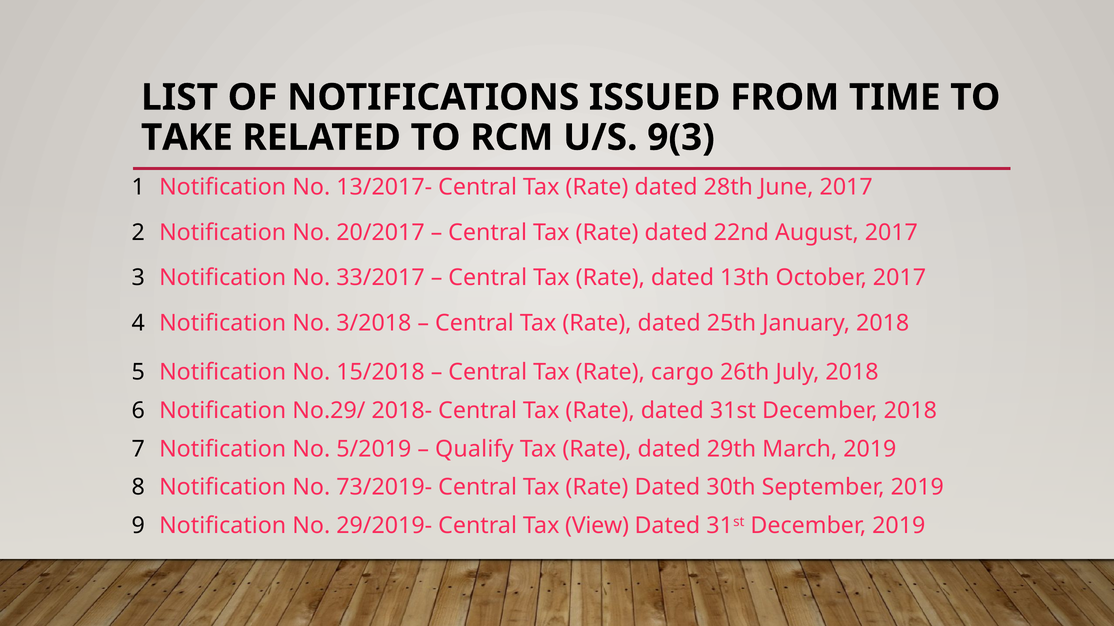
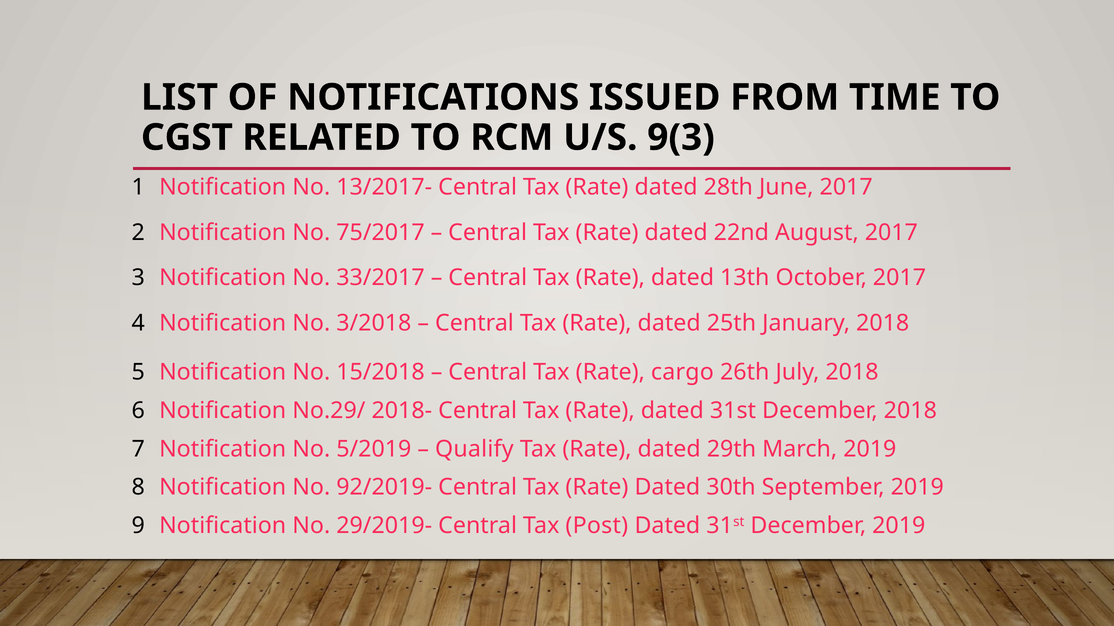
TAKE: TAKE -> CGST
20/2017: 20/2017 -> 75/2017
73/2019-: 73/2019- -> 92/2019-
View: View -> Post
